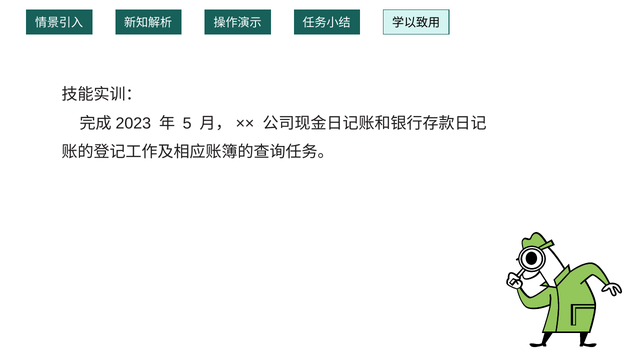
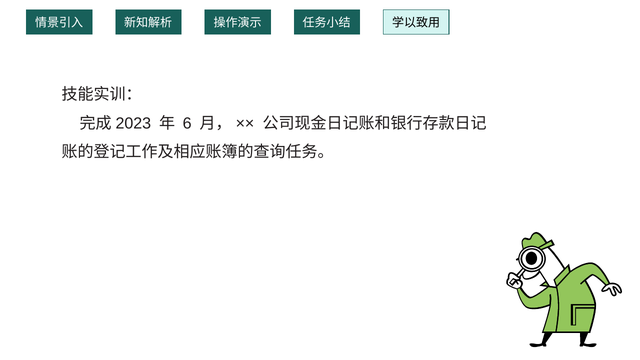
5: 5 -> 6
